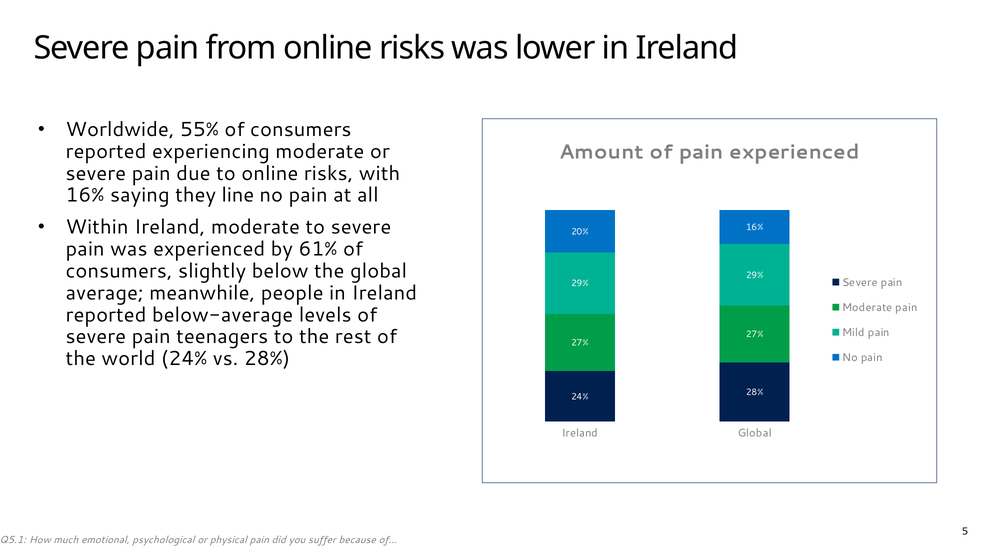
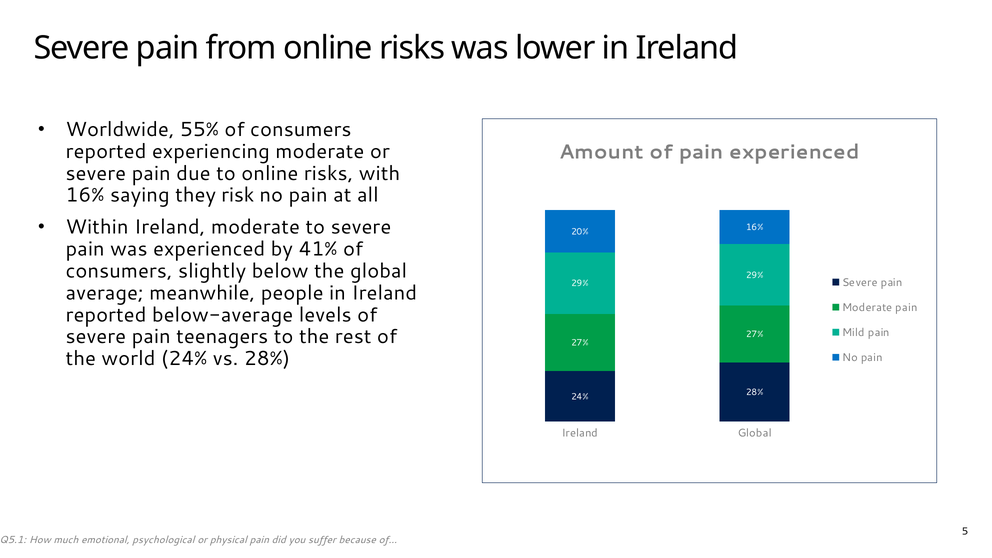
line: line -> risk
61%: 61% -> 41%
